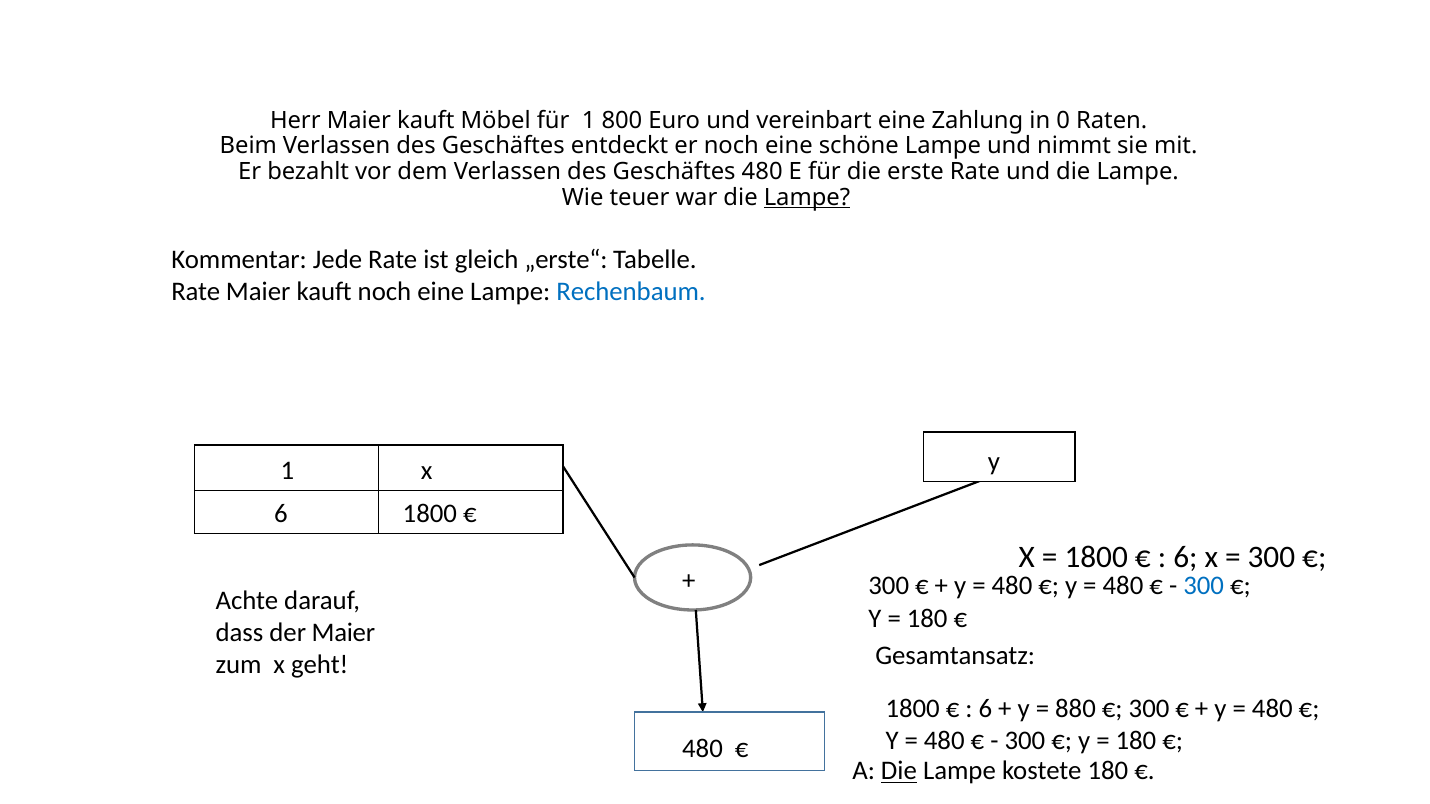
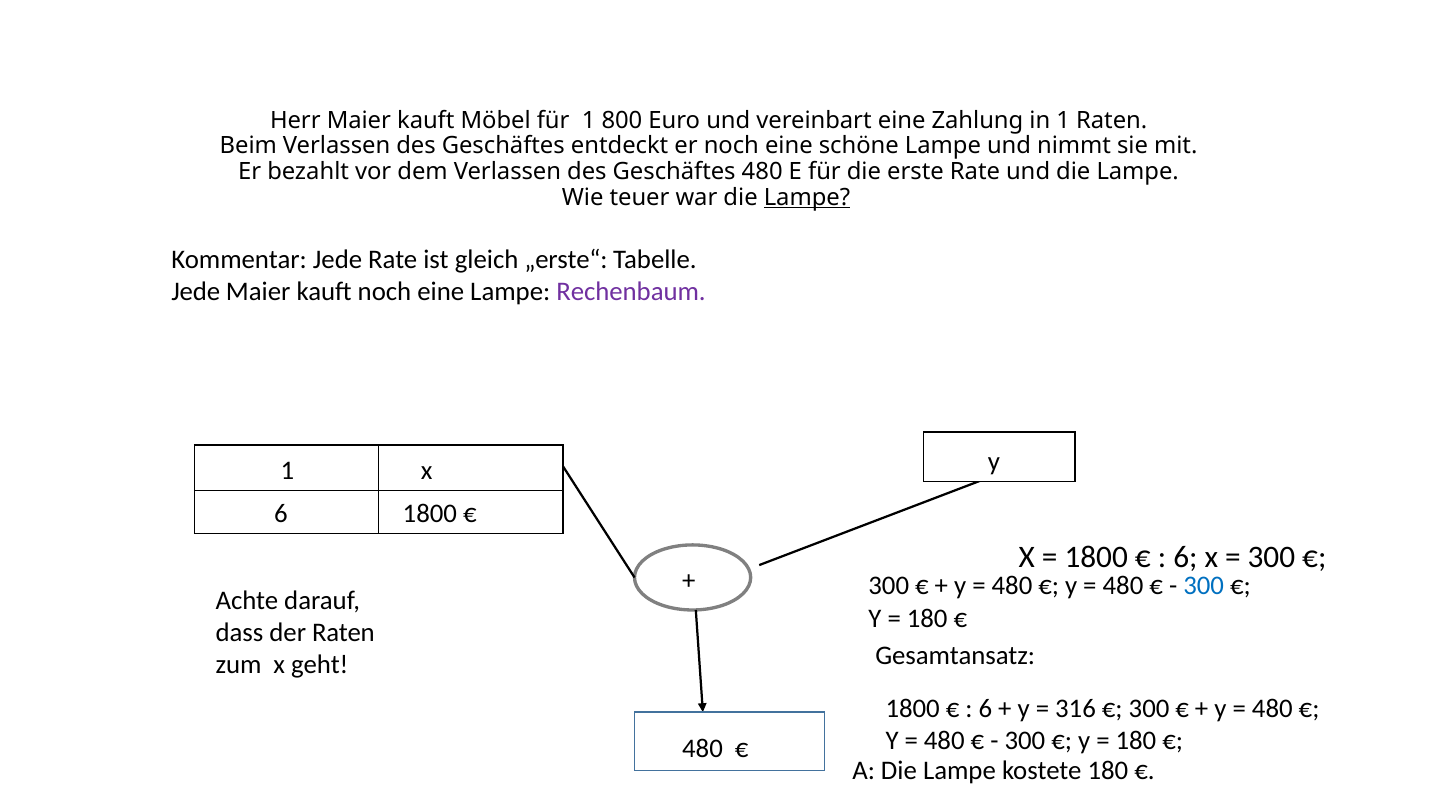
in 0: 0 -> 1
Rate at (196, 292): Rate -> Jede
Rechenbaum colour: blue -> purple
der Maier: Maier -> Raten
880: 880 -> 316
Die at (899, 771) underline: present -> none
